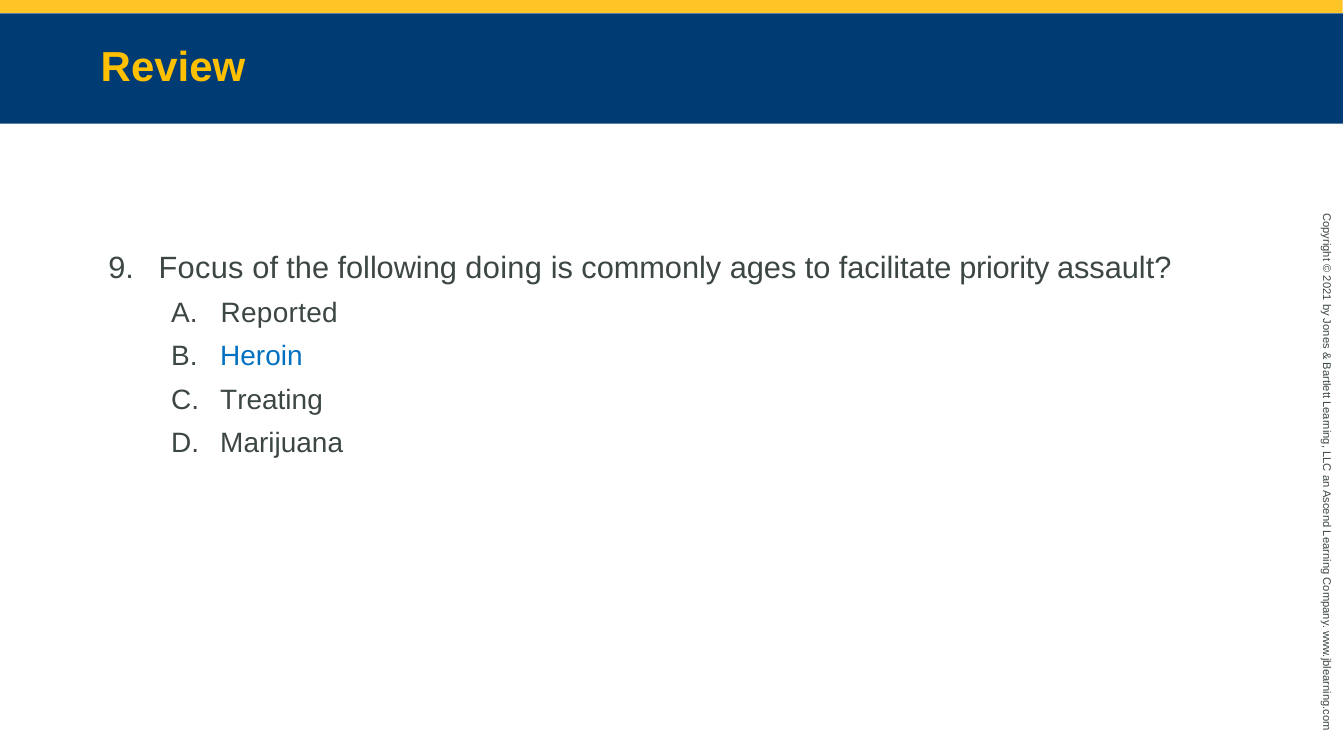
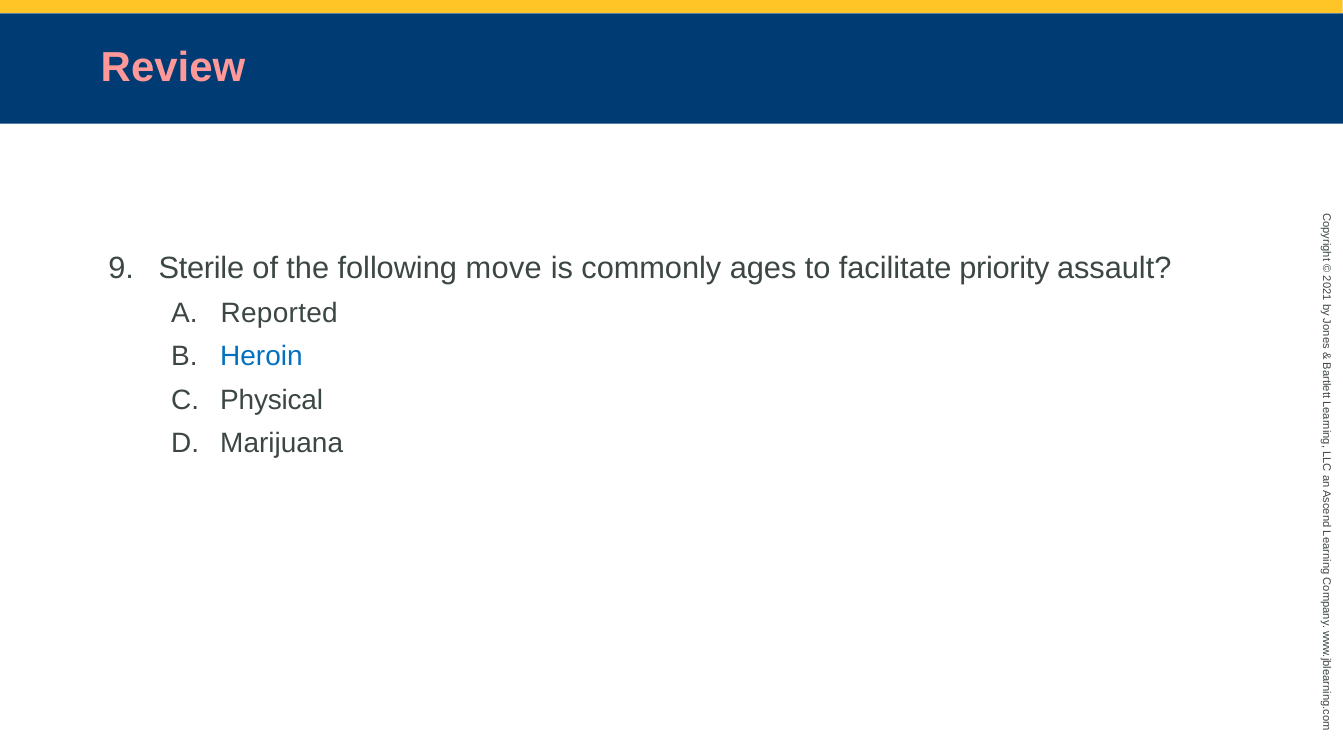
Review colour: yellow -> pink
Focus: Focus -> Sterile
doing: doing -> move
Treating: Treating -> Physical
